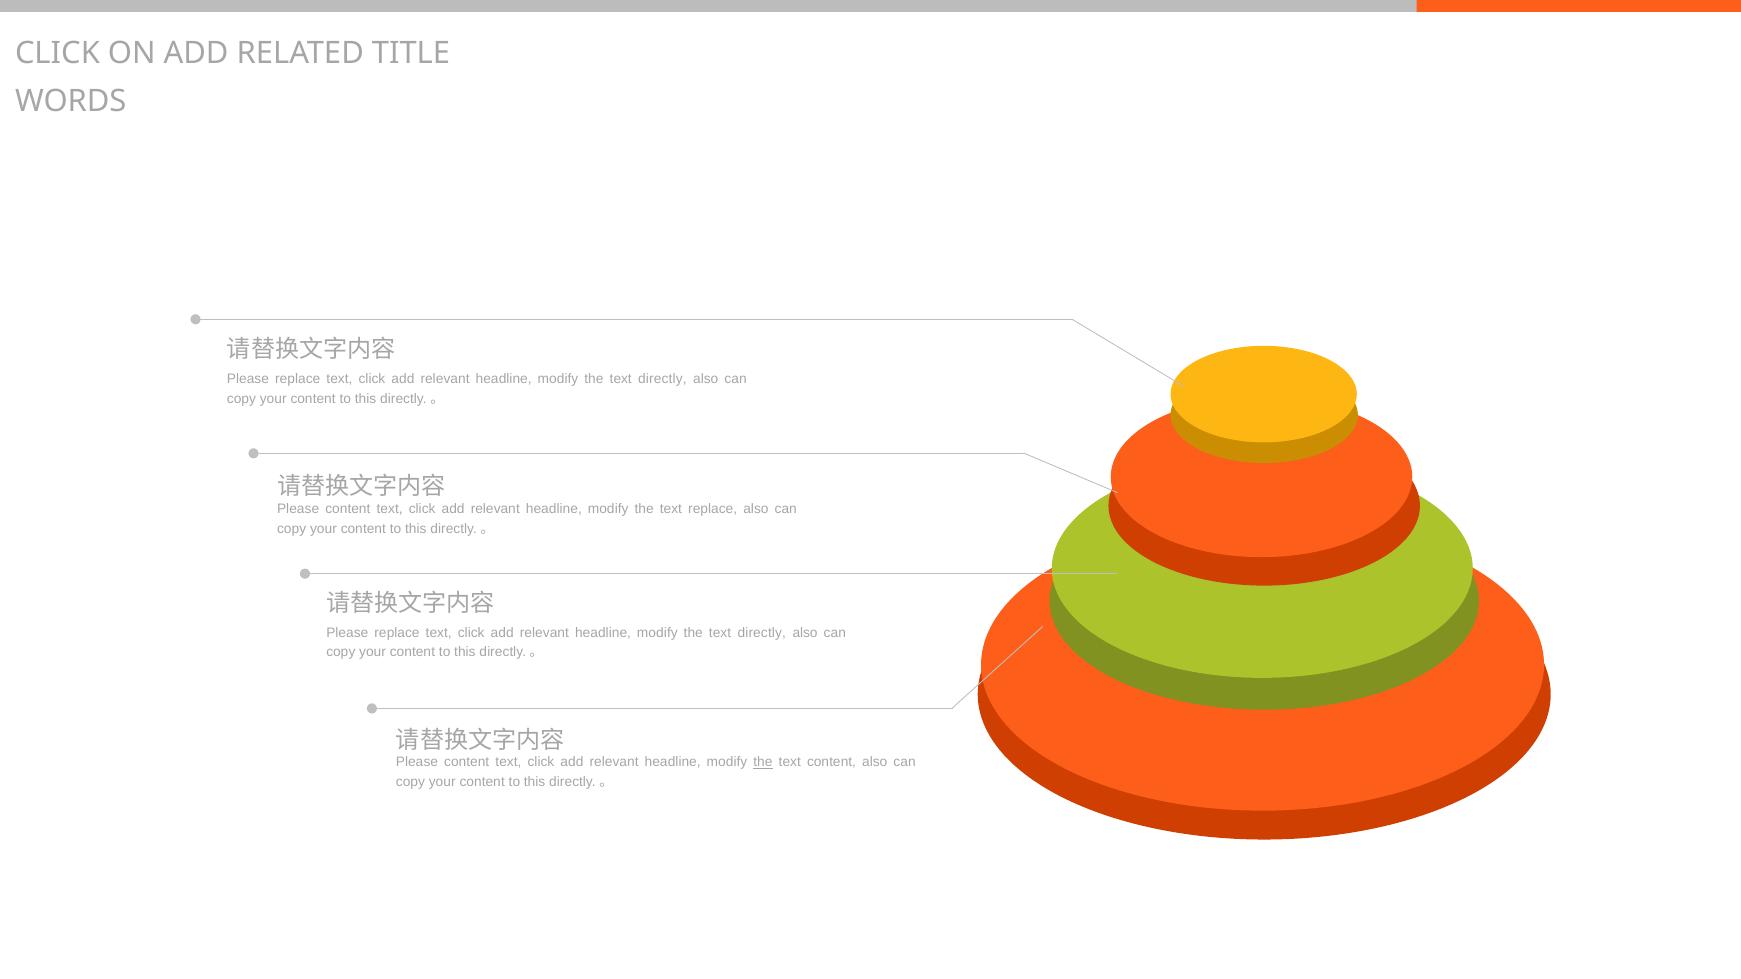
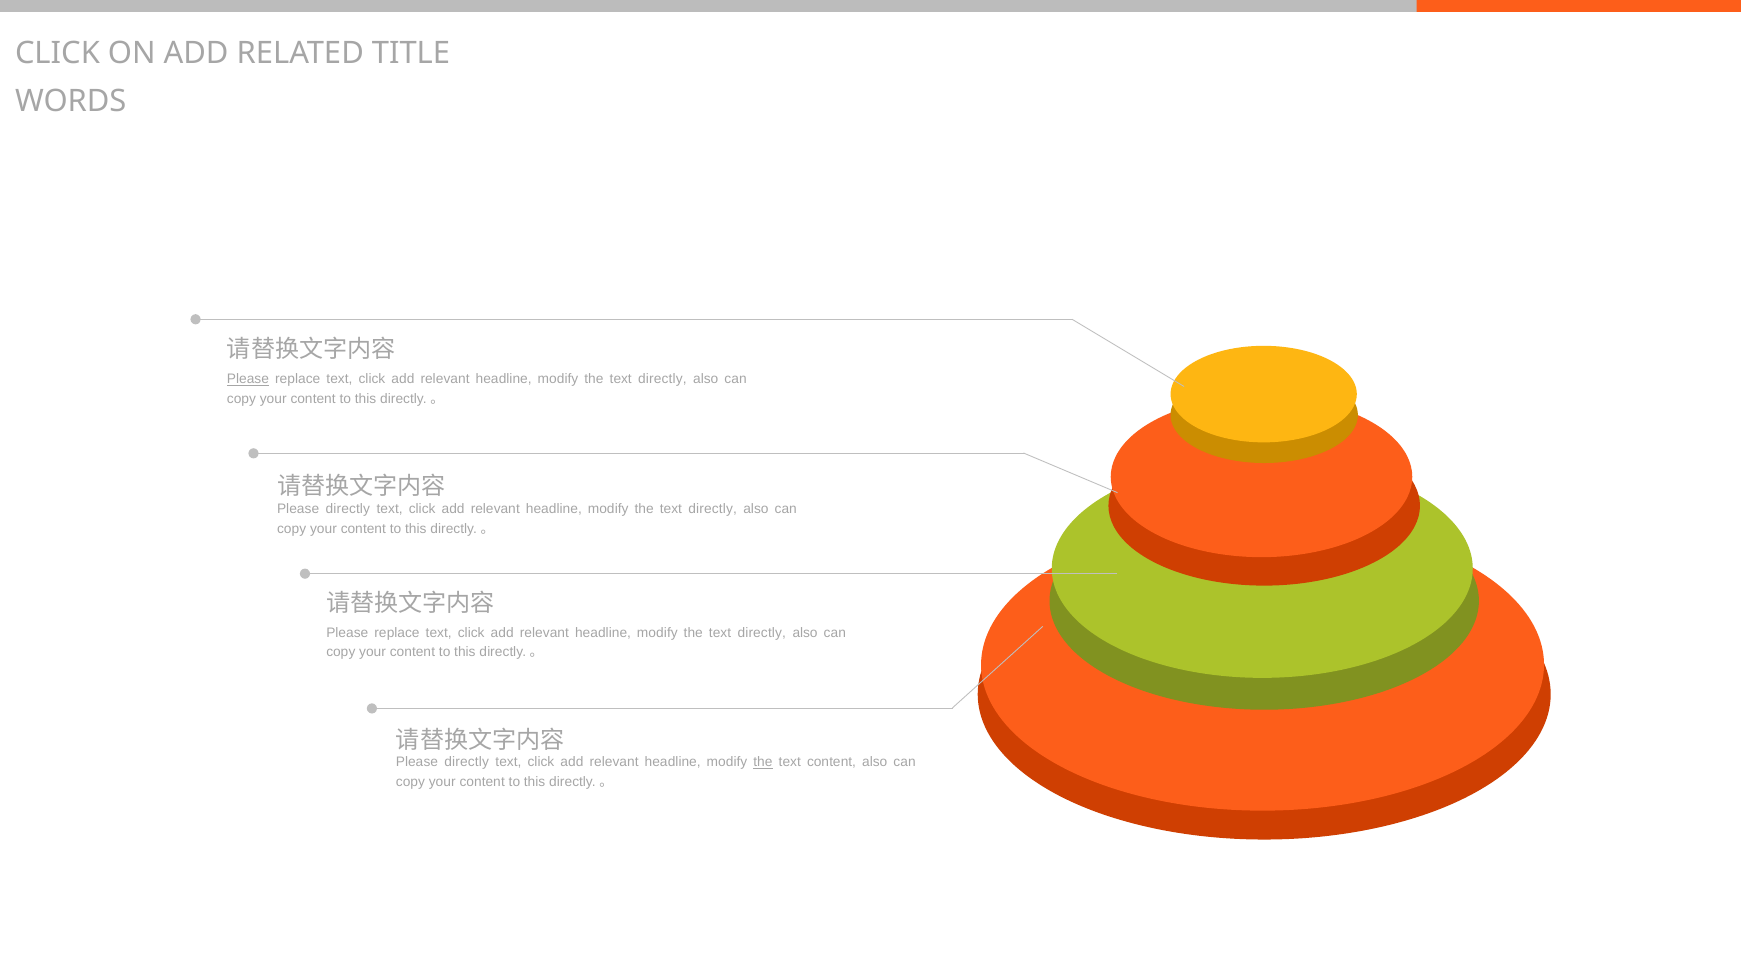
Please at (248, 379) underline: none -> present
content at (348, 509): content -> directly
replace at (713, 509): replace -> directly
content at (467, 762): content -> directly
